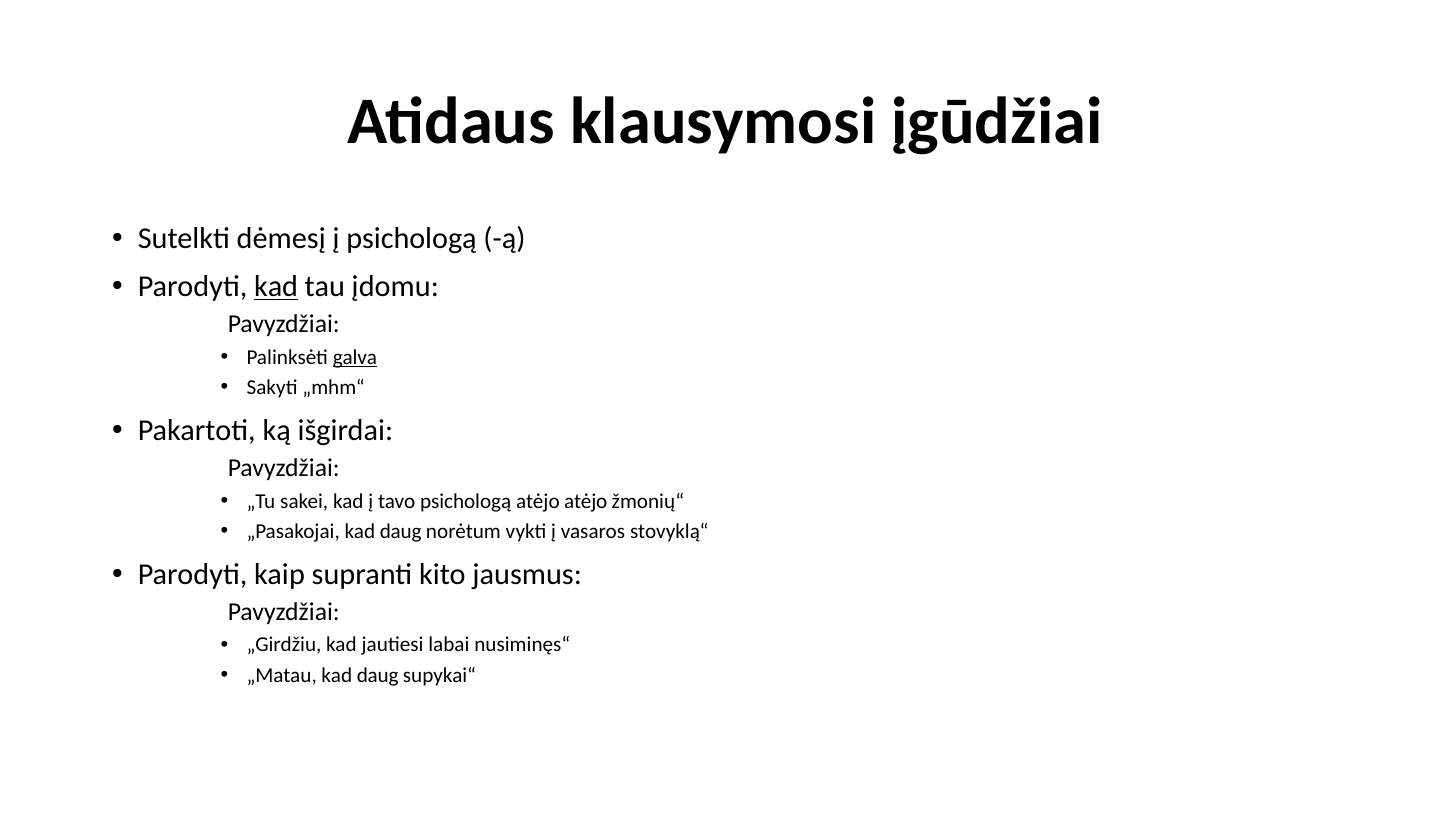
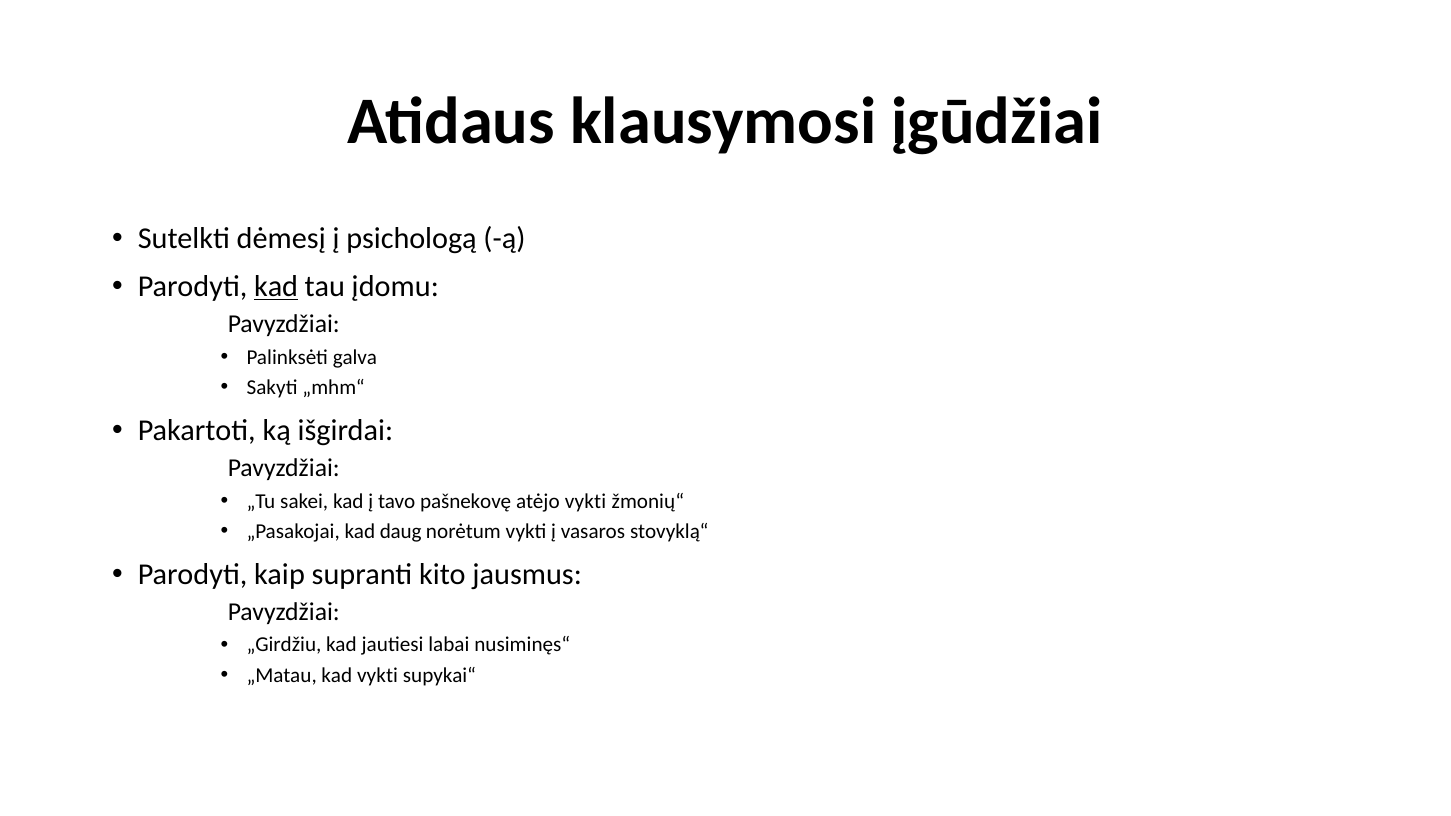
galva underline: present -> none
tavo psichologą: psichologą -> pašnekovę
atėjo atėjo: atėjo -> vykti
„Matau kad daug: daug -> vykti
